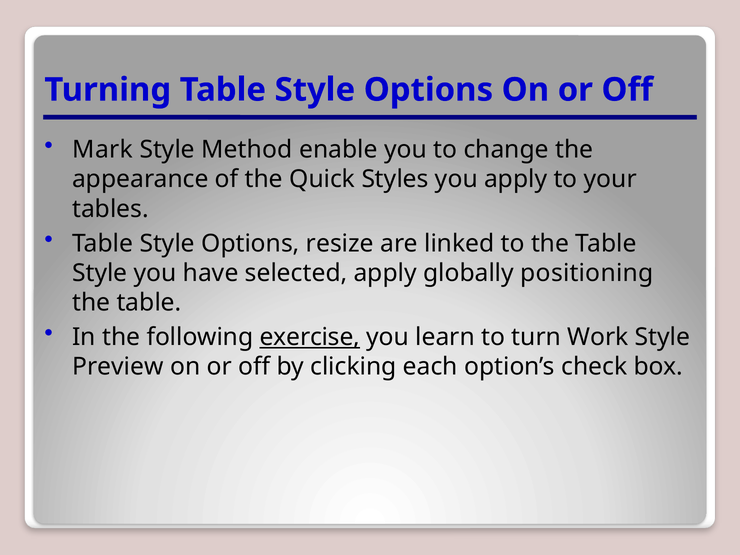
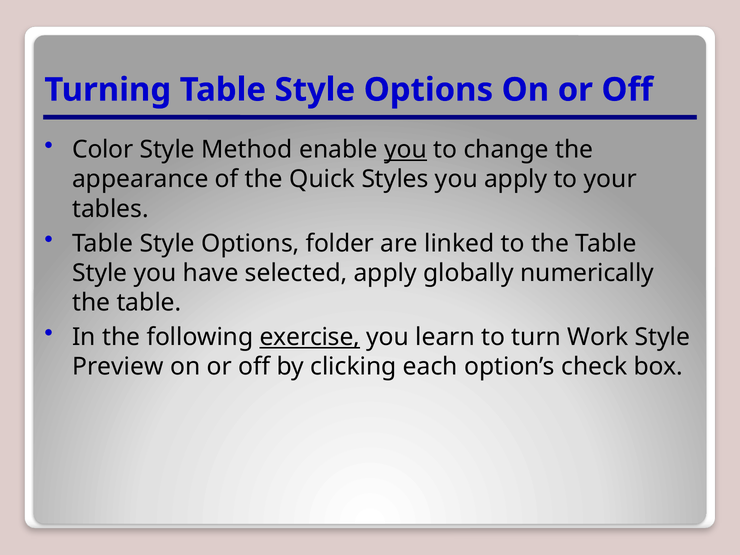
Mark: Mark -> Color
you at (405, 150) underline: none -> present
resize: resize -> folder
positioning: positioning -> numerically
